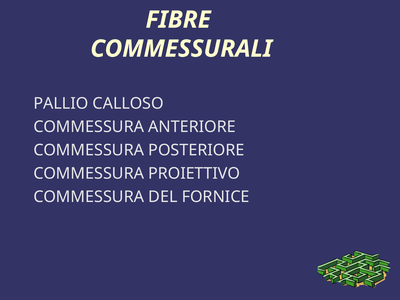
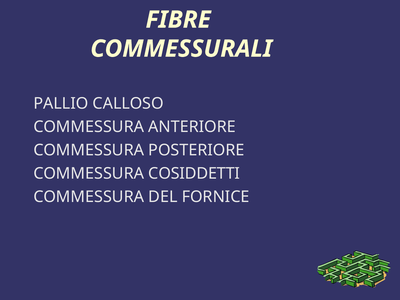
PROIETTIVO: PROIETTIVO -> COSIDDETTI
